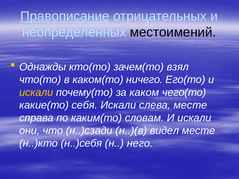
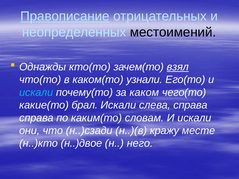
взял underline: none -> present
ничего: ничего -> узнали
искали at (36, 93) colour: yellow -> light blue
себя: себя -> брал
слева месте: месте -> справа
видел: видел -> кражу
н..)себя: н..)себя -> н..)двое
